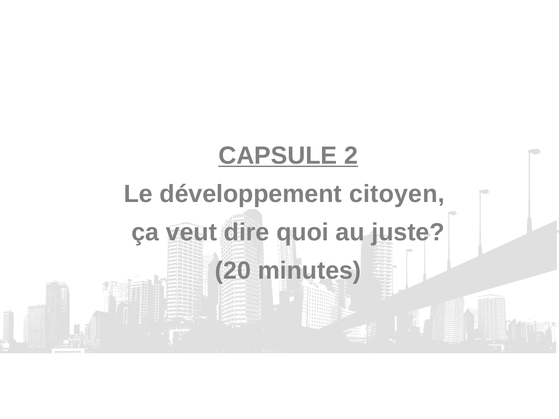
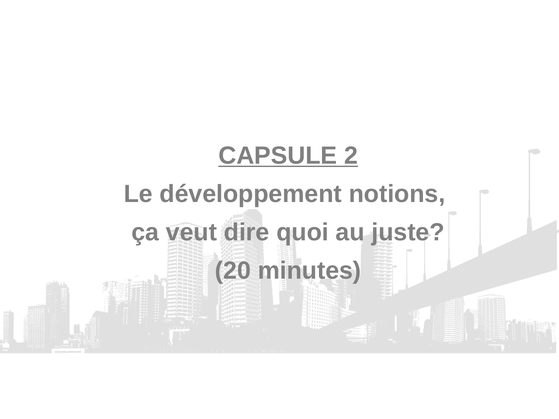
citoyen: citoyen -> notions
